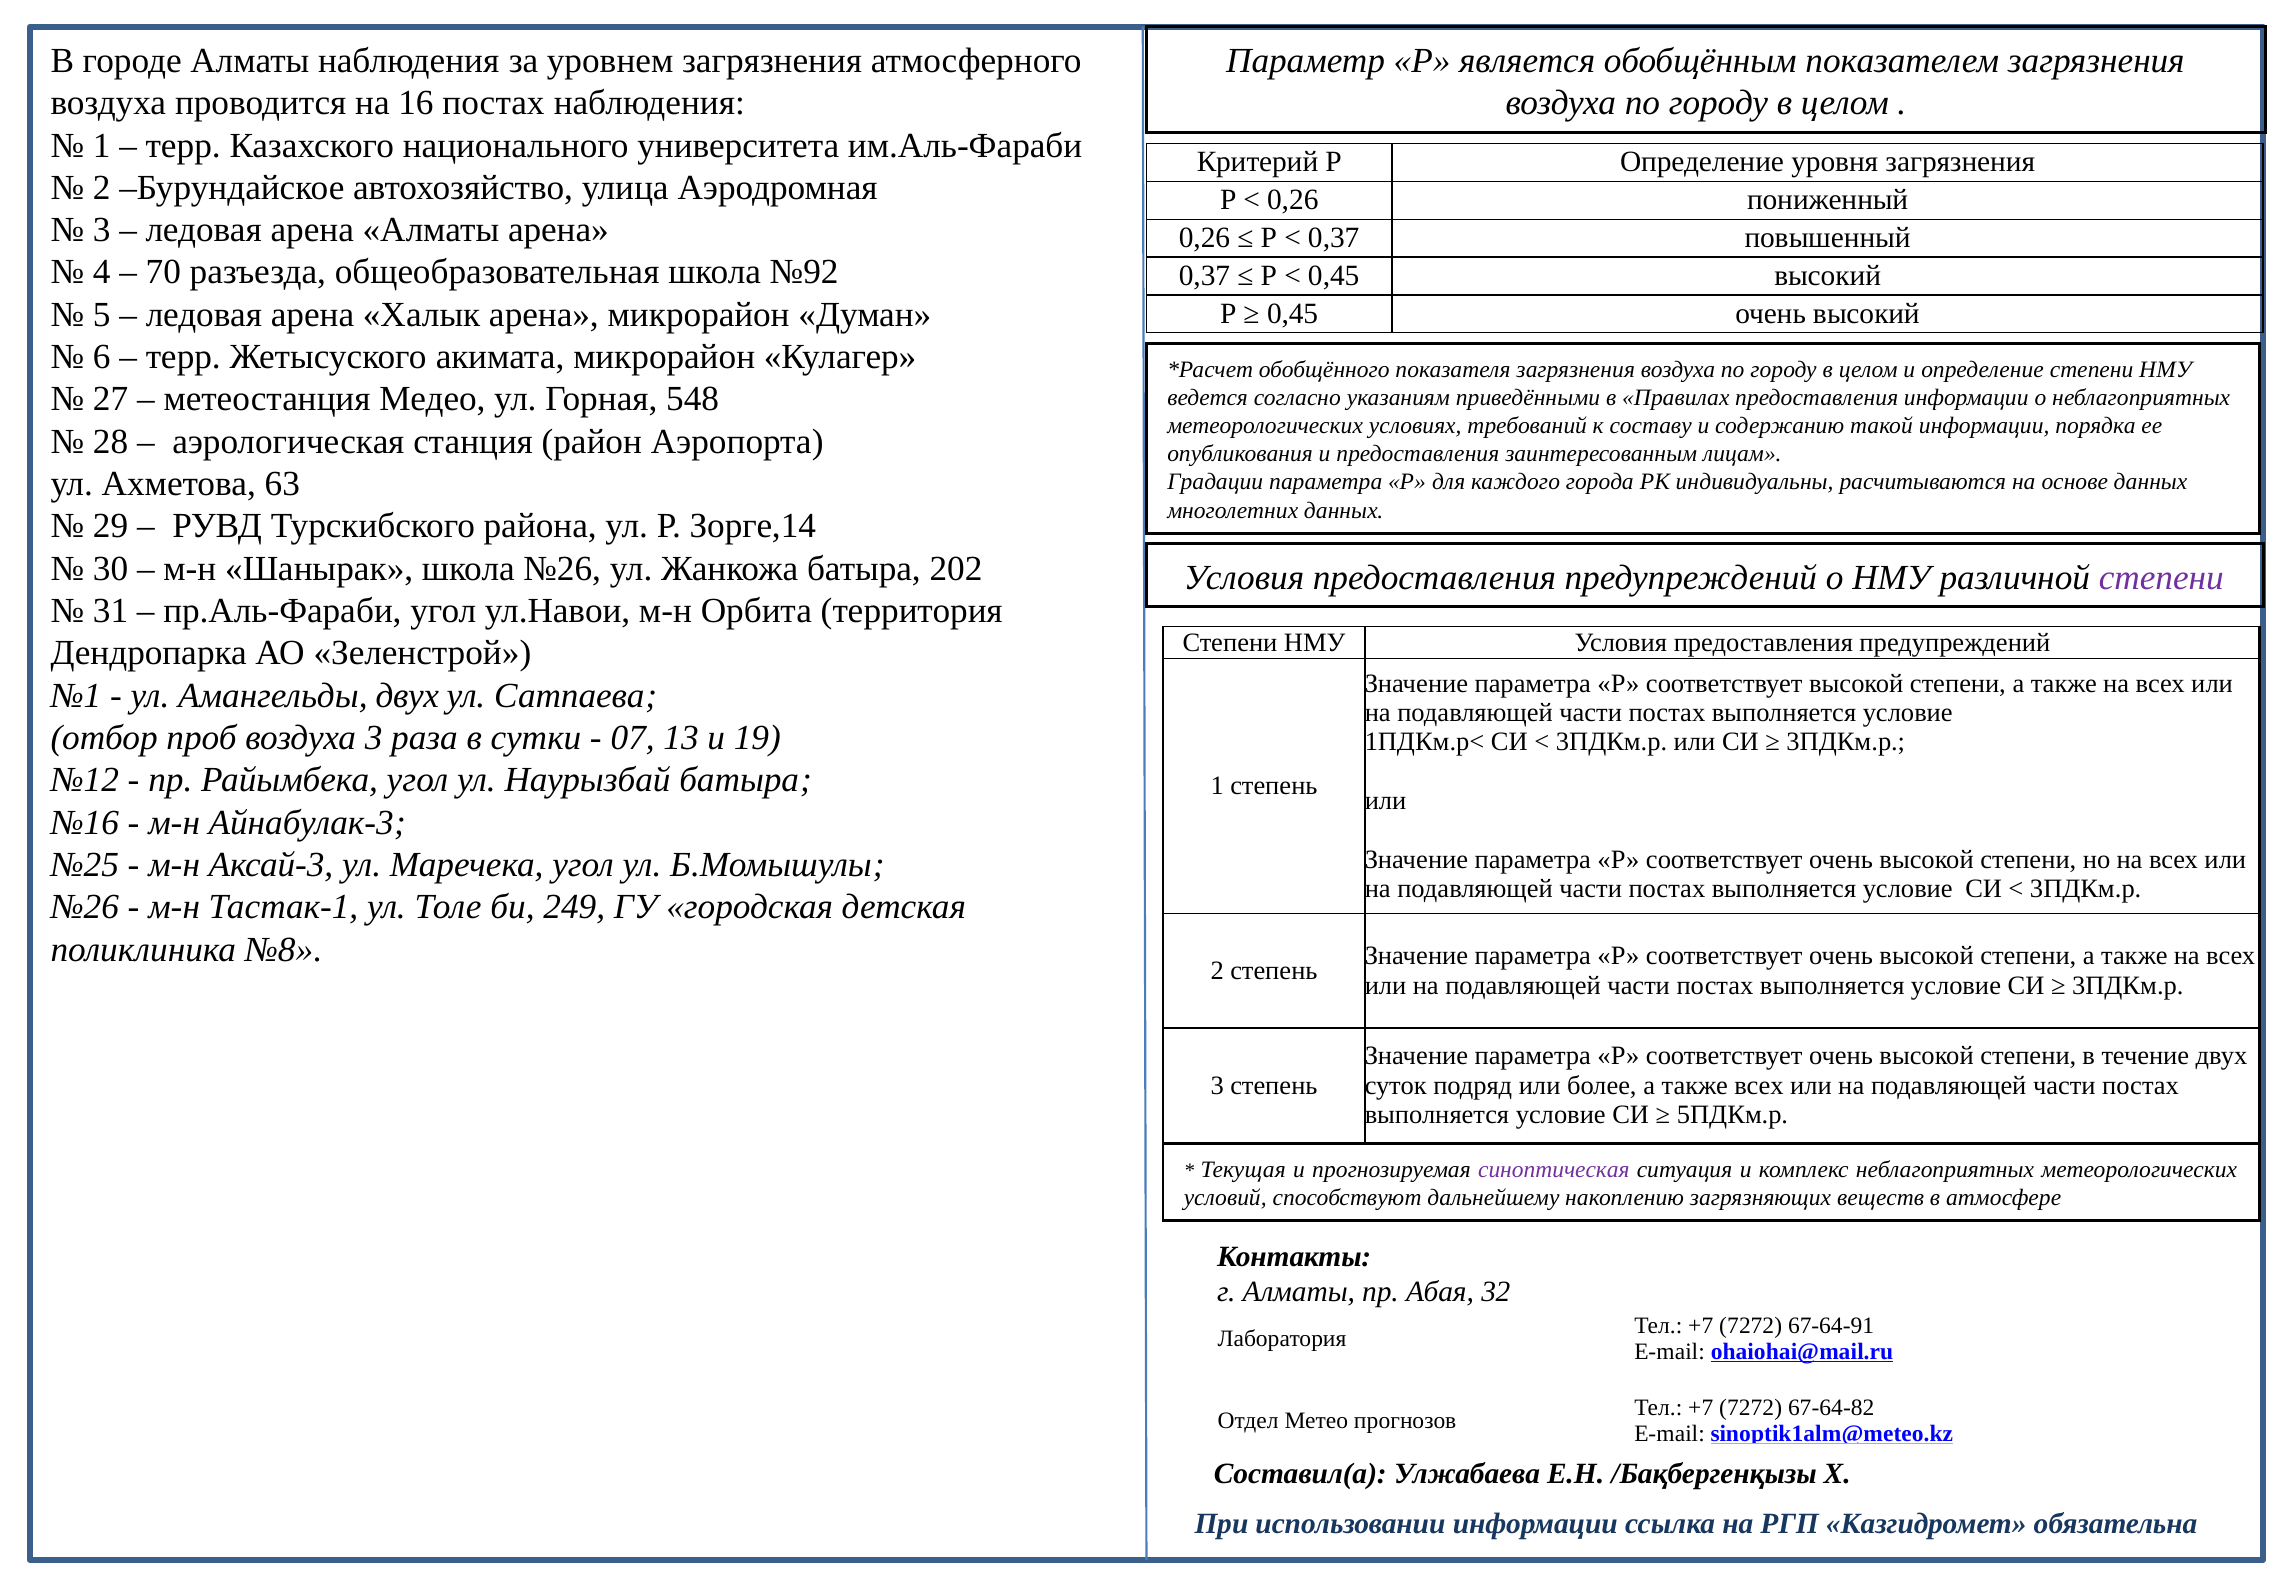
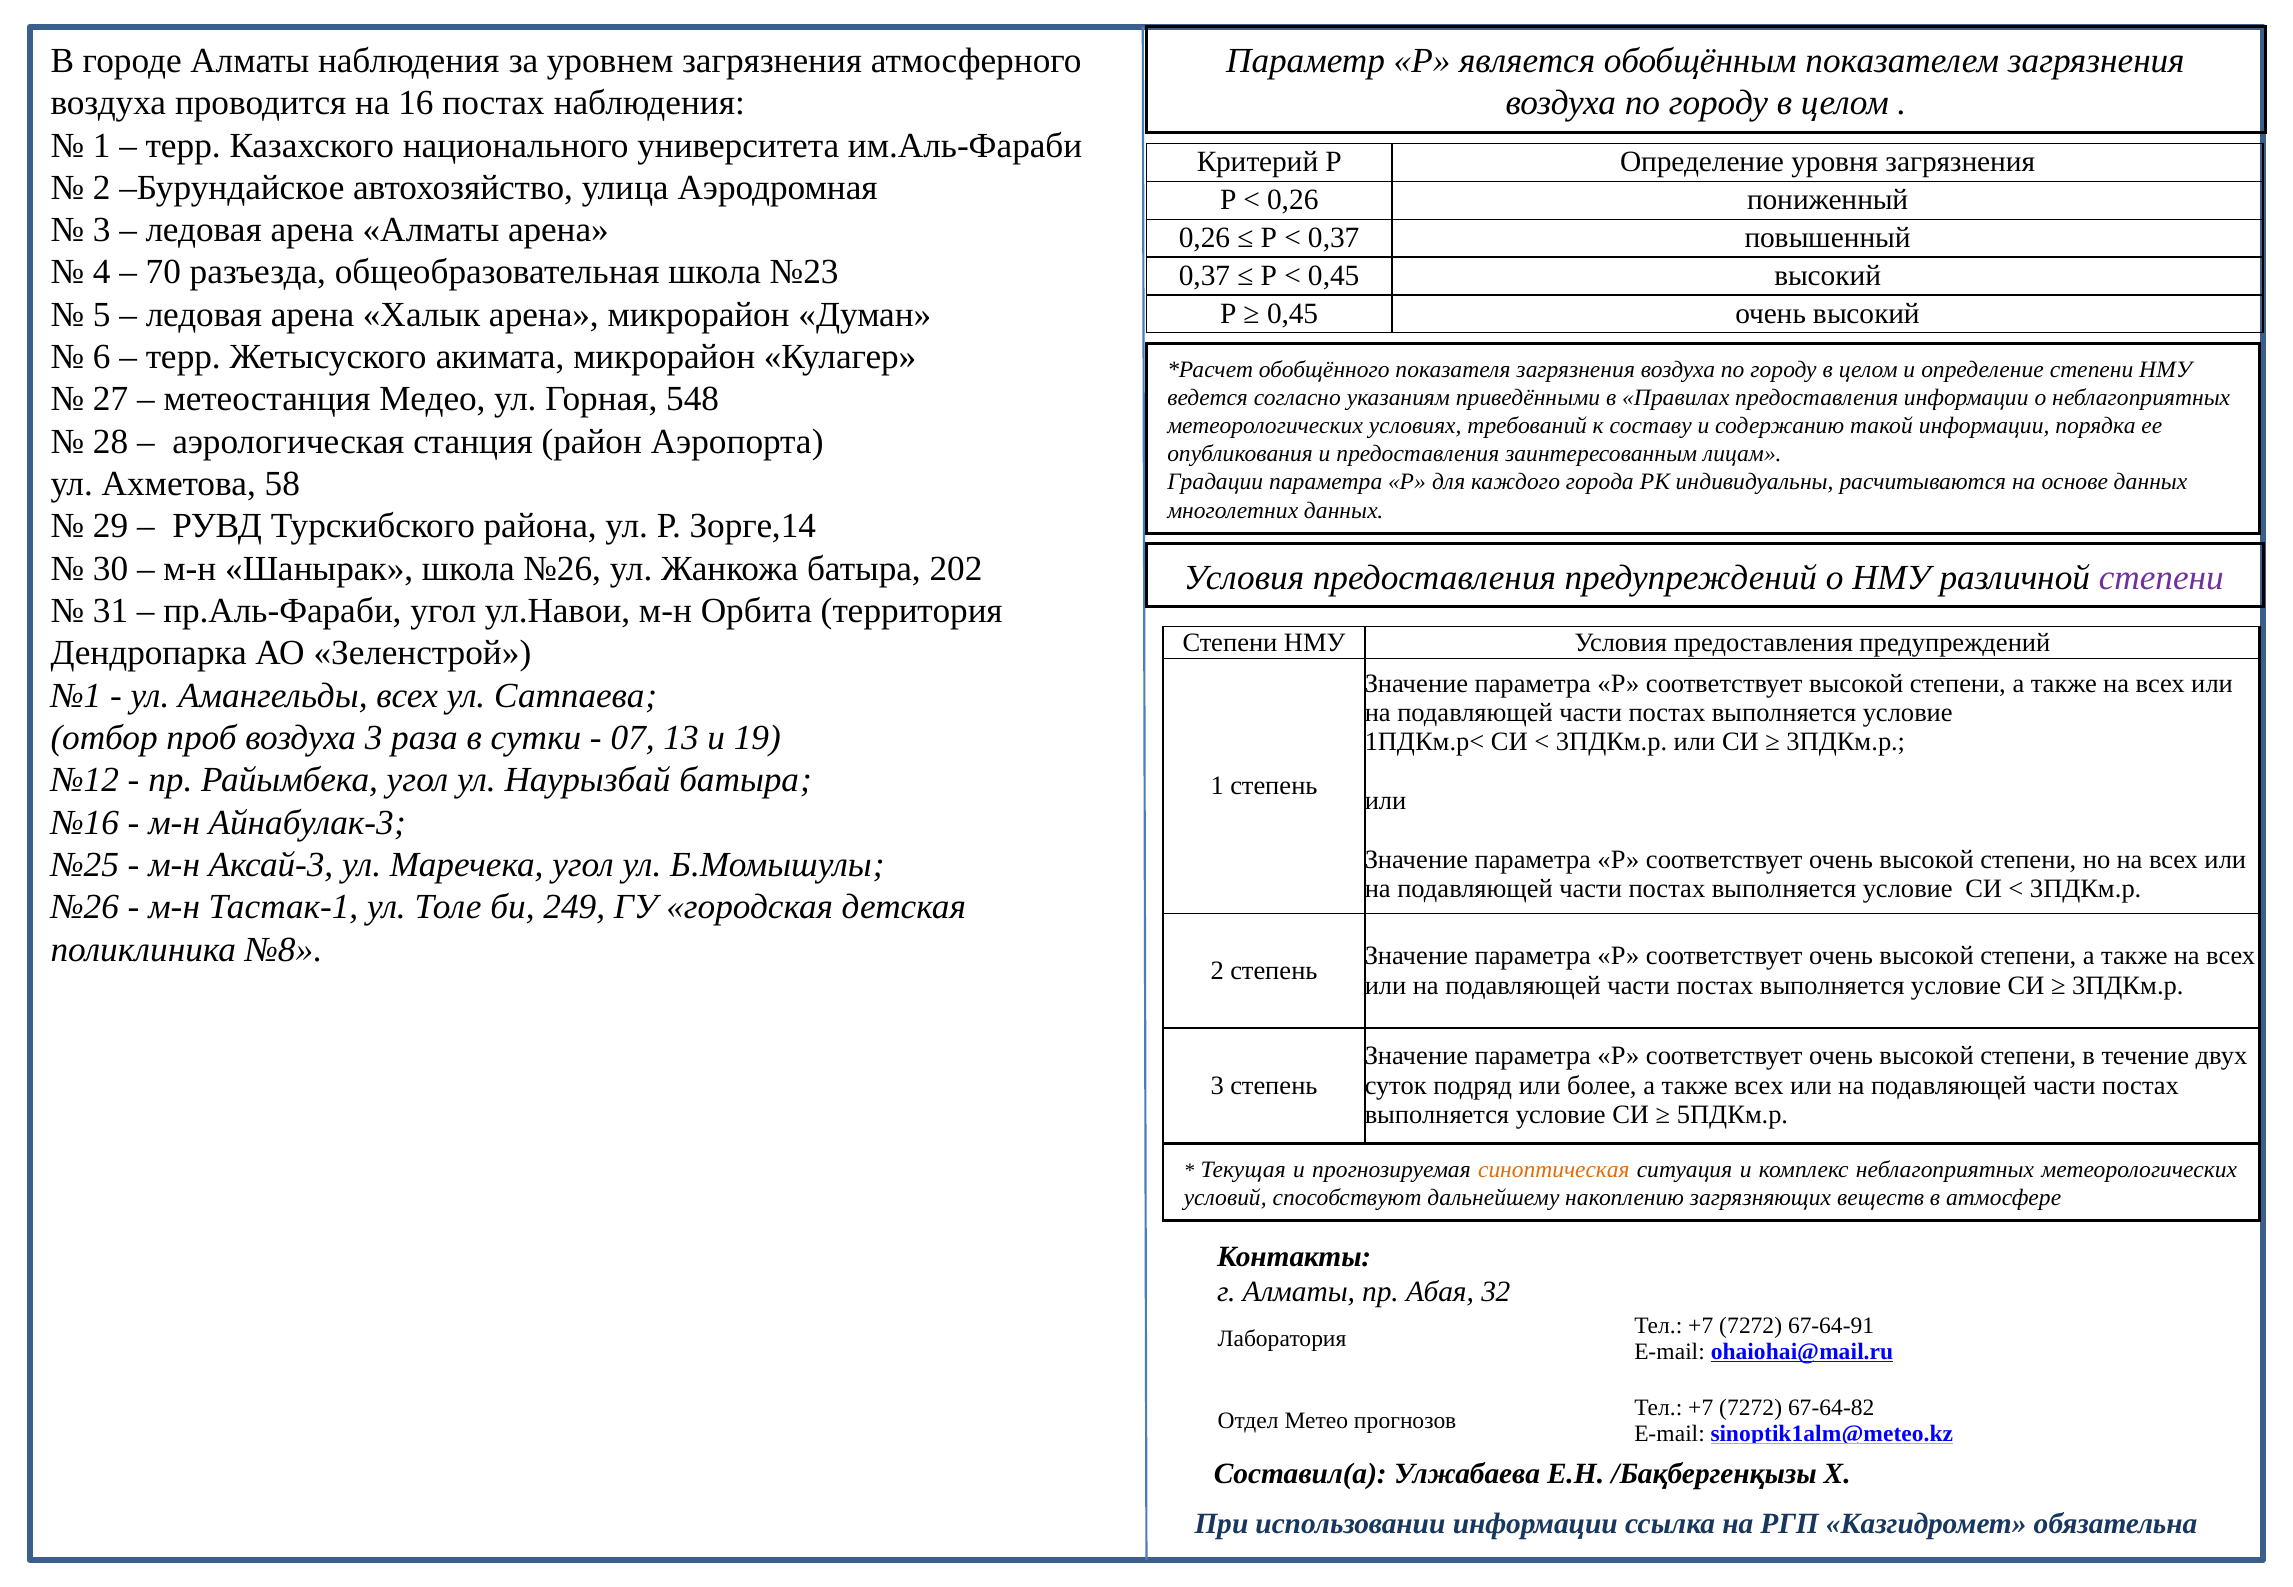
№92: №92 -> №23
63: 63 -> 58
Амангельды двух: двух -> всех
синоптическая colour: purple -> orange
